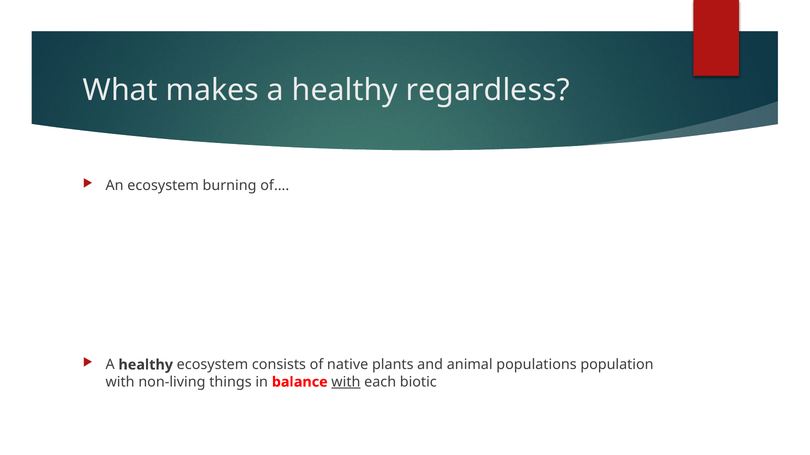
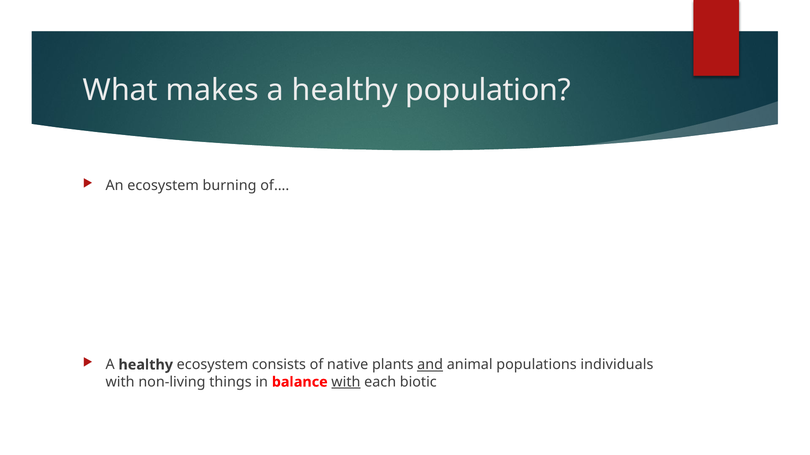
regardless: regardless -> population
and underline: none -> present
population: population -> individuals
